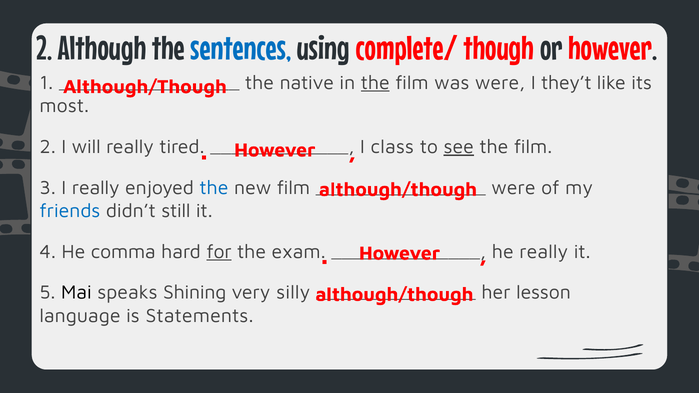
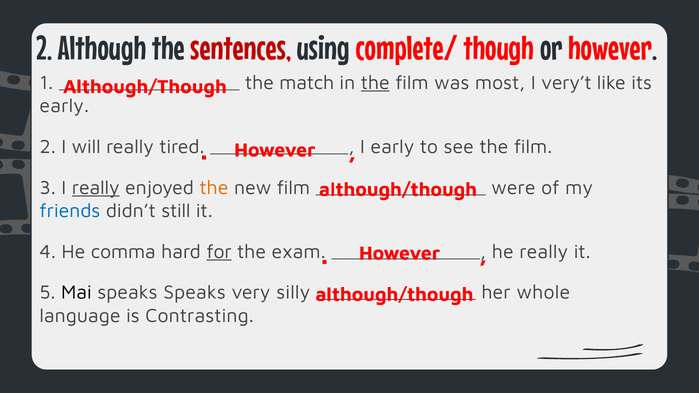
sentences colour: blue -> red
native: native -> match
was were: were -> most
they’t: they’t -> very’t
most at (64, 106): most -> early
I class: class -> early
see underline: present -> none
really at (96, 188) underline: none -> present
the at (214, 188) colour: blue -> orange
speaks Shining: Shining -> Speaks
lesson: lesson -> whole
Statements: Statements -> Contrasting
